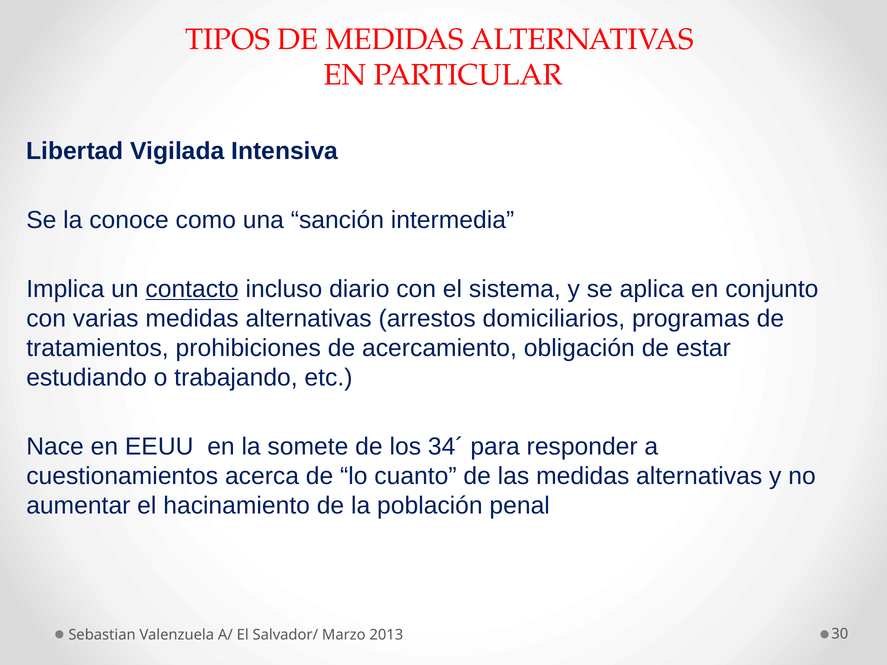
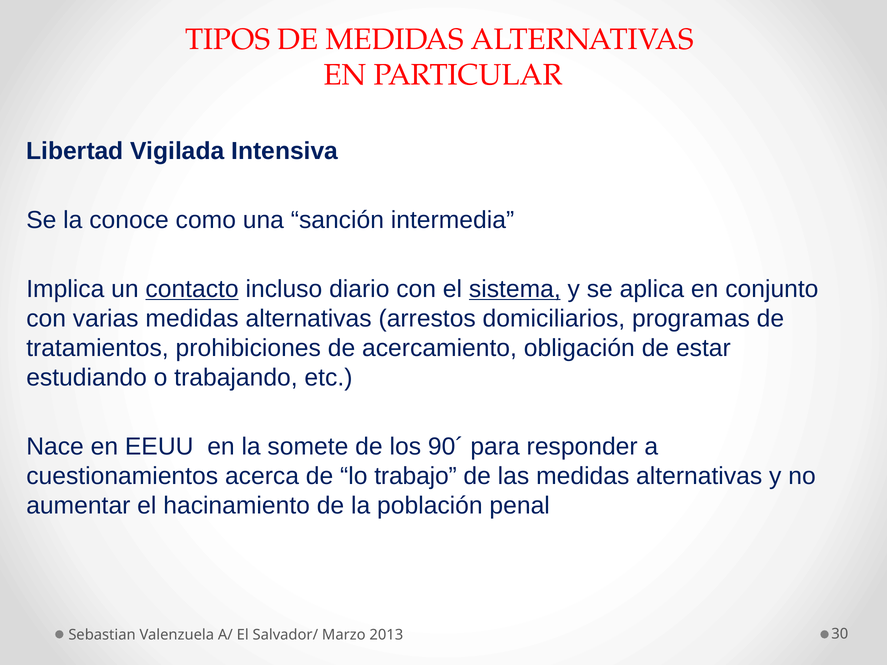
sistema underline: none -> present
34´: 34´ -> 90´
cuanto: cuanto -> trabajo
